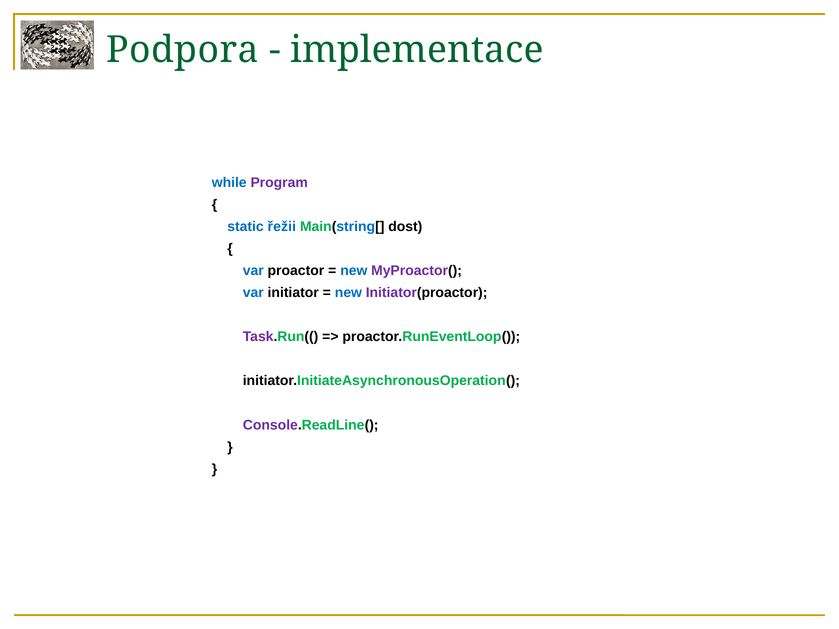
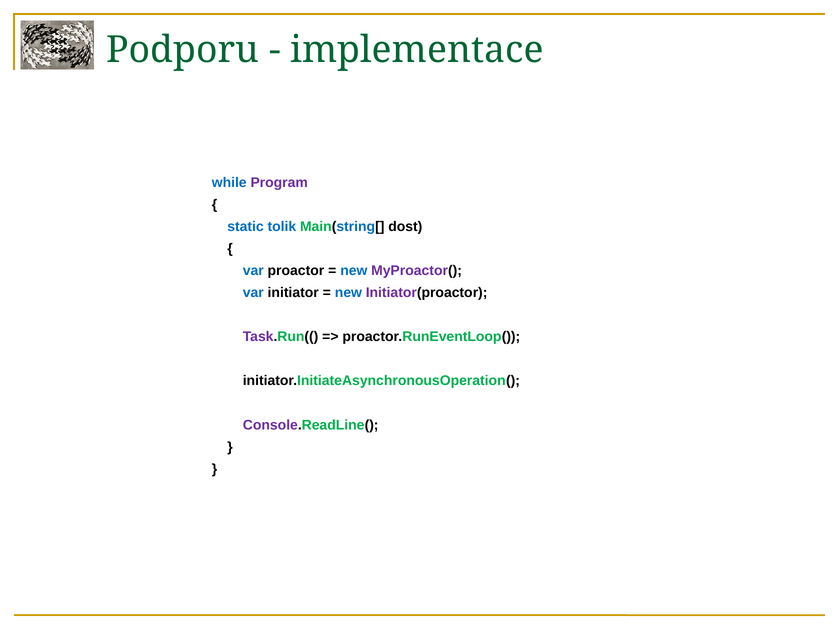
Podpora: Podpora -> Podporu
řežii: řežii -> tolik
